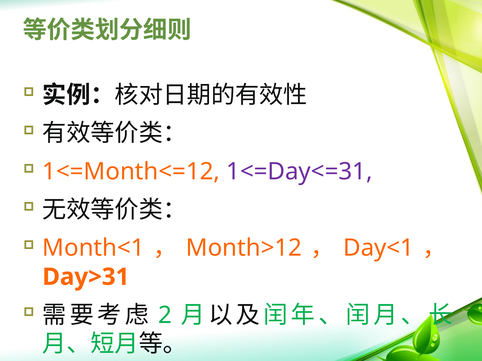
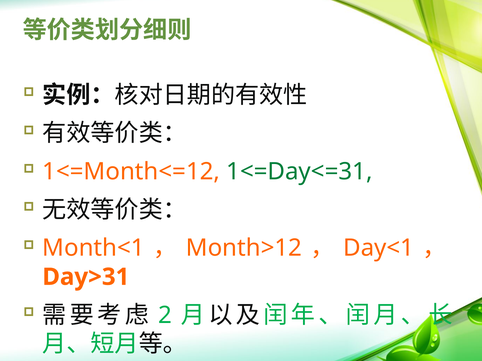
1<=Day<=31 colour: purple -> green
